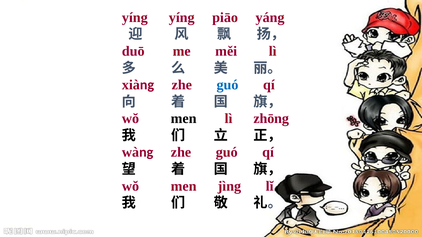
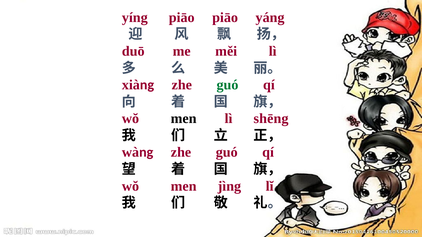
yíng yíng: yíng -> piāo
guó at (227, 85) colour: blue -> green
zhōng: zhōng -> shēng
